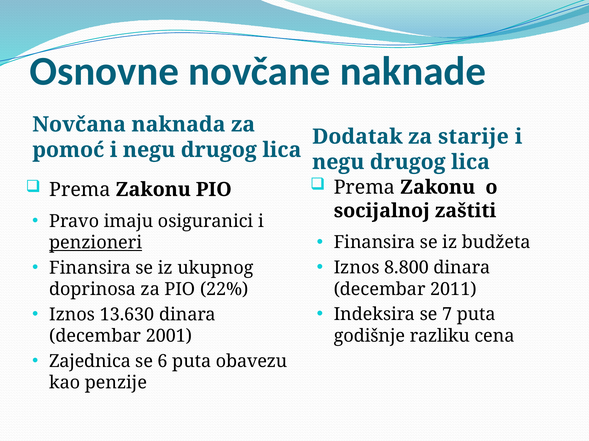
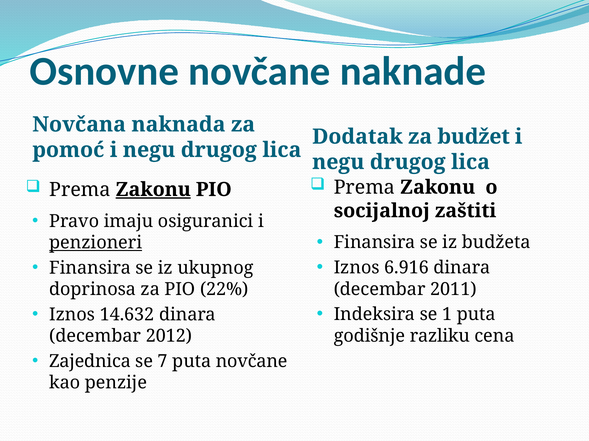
starije: starije -> budžet
Zakonu at (153, 190) underline: none -> present
8.800: 8.800 -> 6.916
7: 7 -> 1
13.630: 13.630 -> 14.632
2001: 2001 -> 2012
6: 6 -> 7
puta obavezu: obavezu -> novčane
